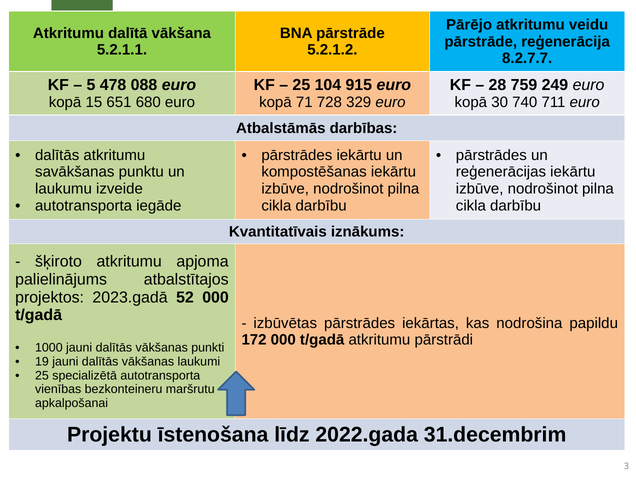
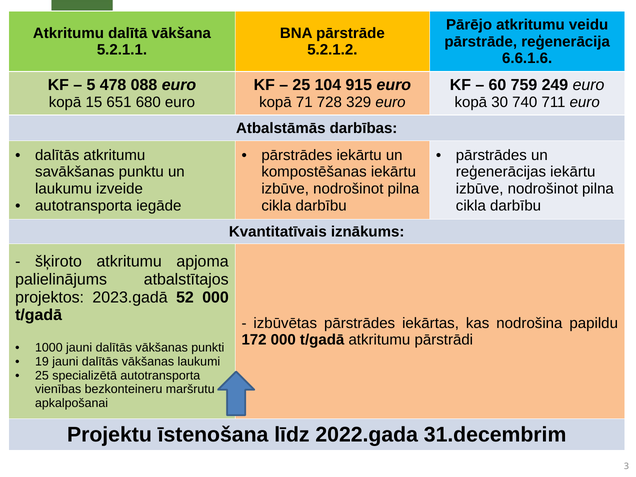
8.2.7.7: 8.2.7.7 -> 6.6.1.6
28: 28 -> 60
